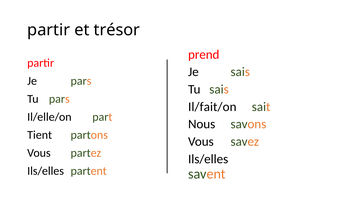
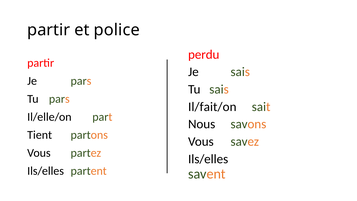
trésor: trésor -> police
prend: prend -> perdu
